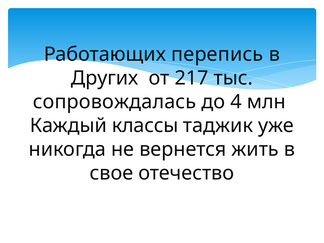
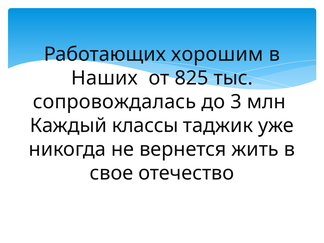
перепись: перепись -> хорошим
Других: Других -> Наших
217: 217 -> 825
4: 4 -> 3
